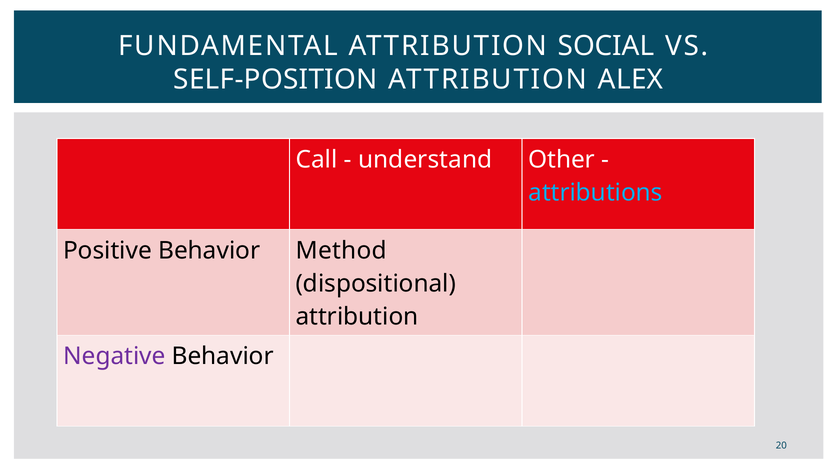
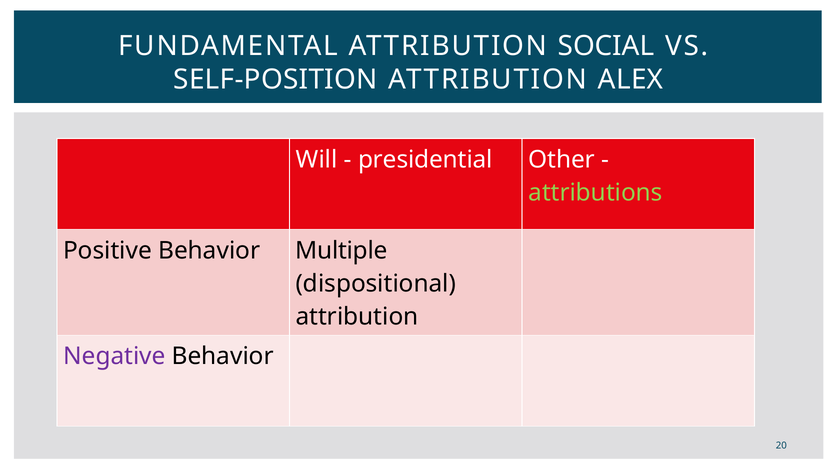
Call: Call -> Will
understand: understand -> presidential
attributions colour: light blue -> light green
Method: Method -> Multiple
